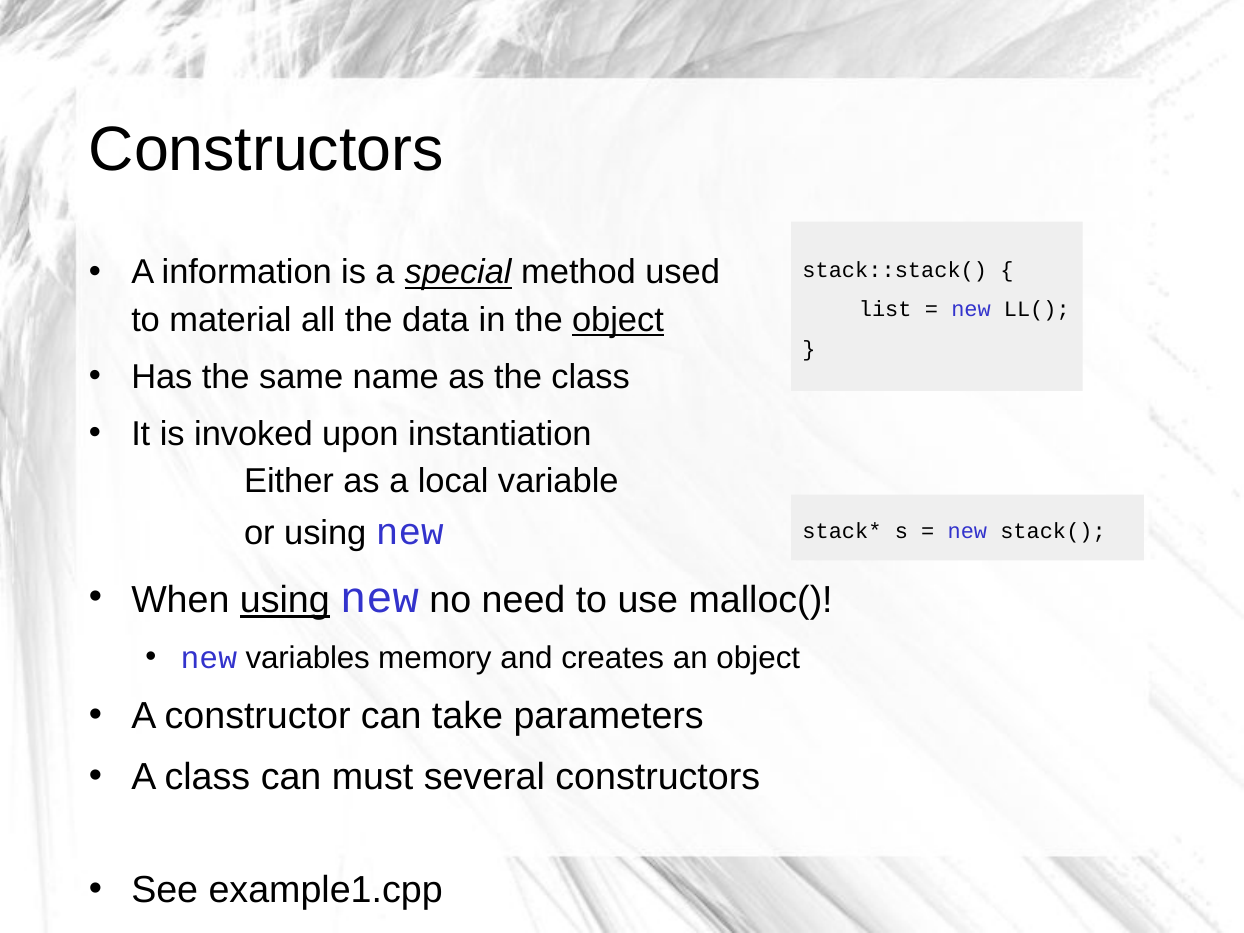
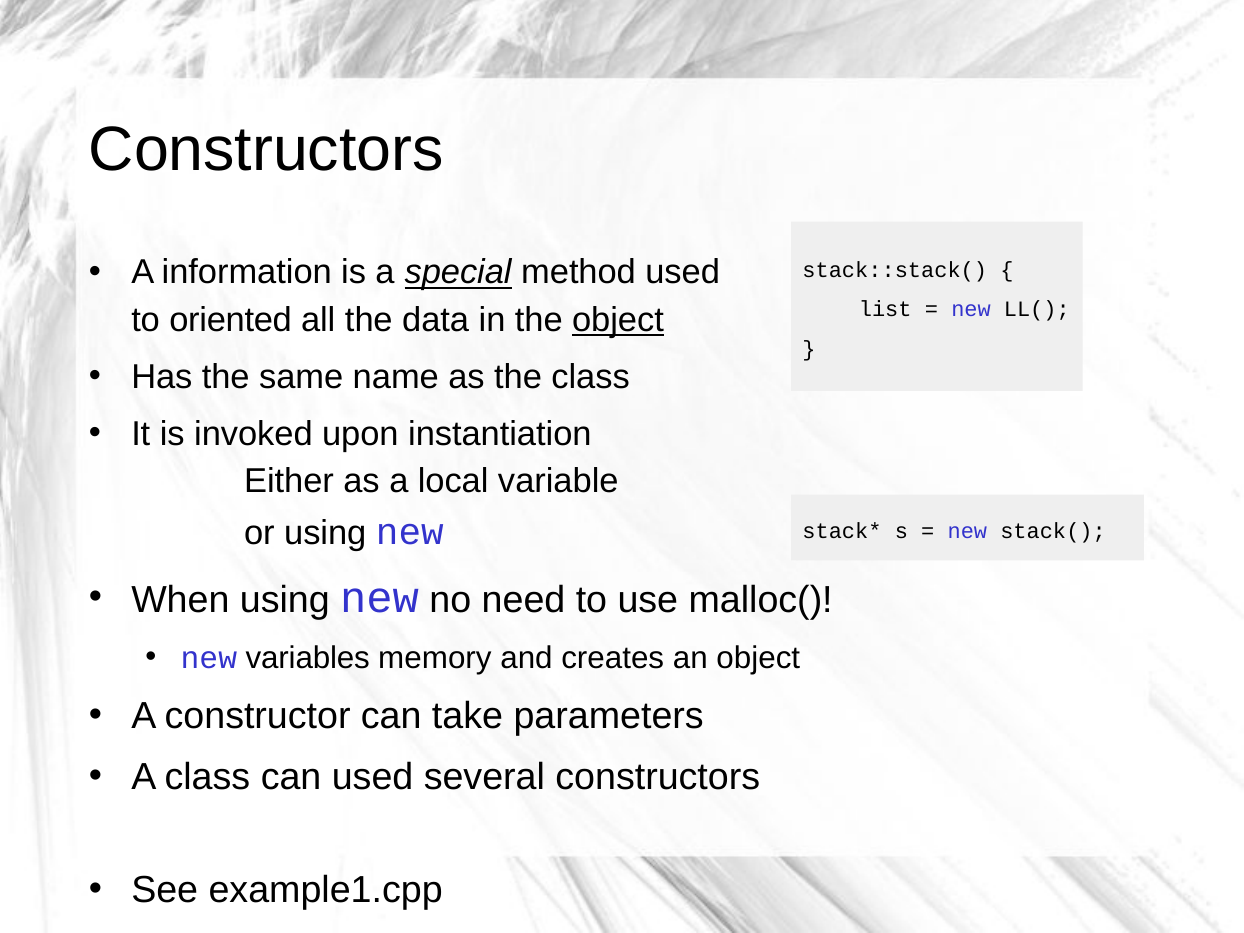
material: material -> oriented
using at (285, 600) underline: present -> none
can must: must -> used
